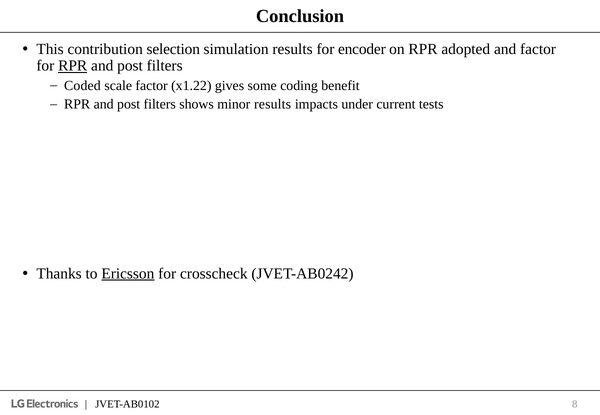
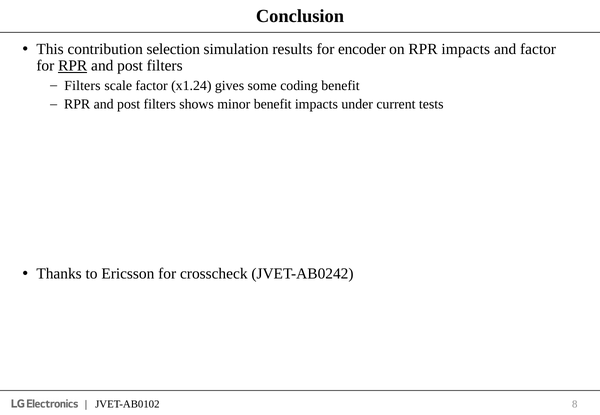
RPR adopted: adopted -> impacts
Coded at (82, 86): Coded -> Filters
x1.22: x1.22 -> x1.24
minor results: results -> benefit
Ericsson underline: present -> none
